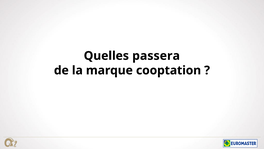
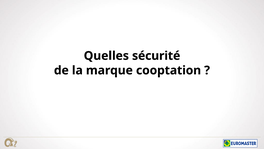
passera: passera -> sécurité
